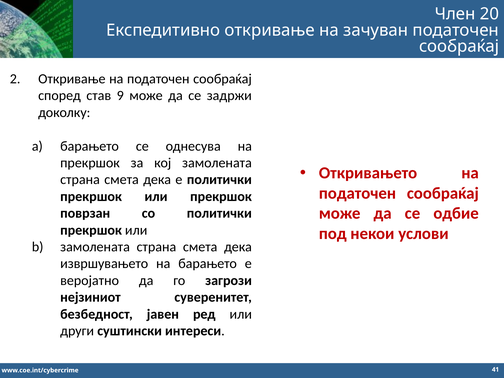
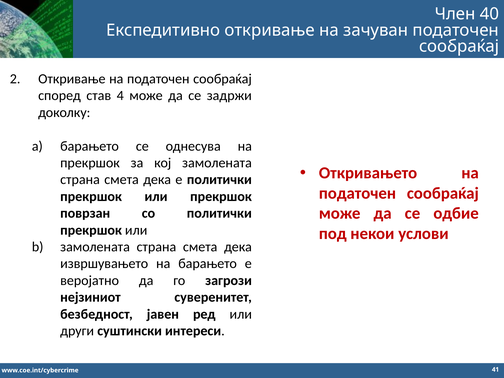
20: 20 -> 40
9: 9 -> 4
